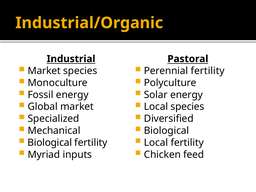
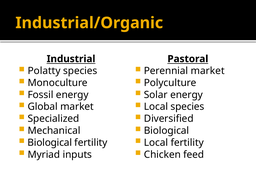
Market at (44, 71): Market -> Polatty
Perennial fertility: fertility -> market
